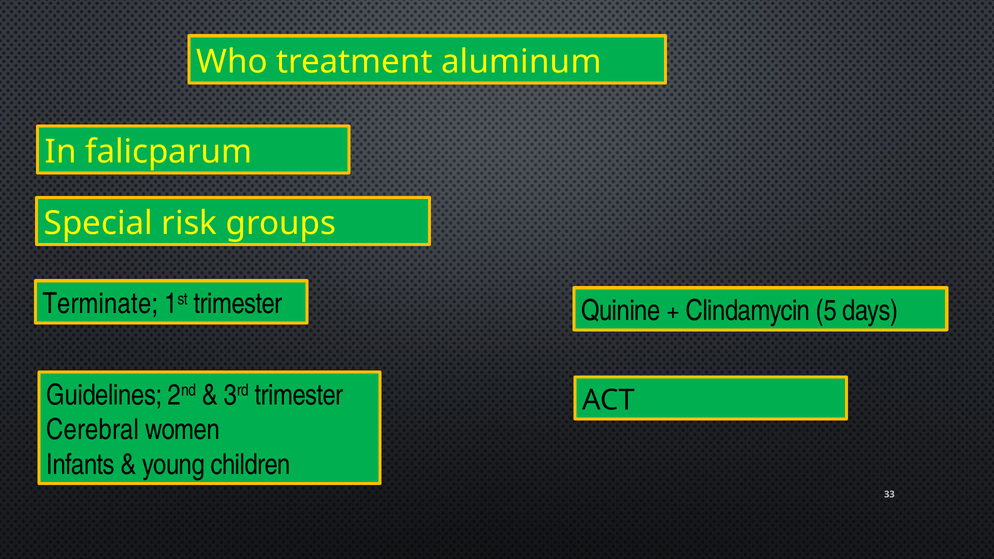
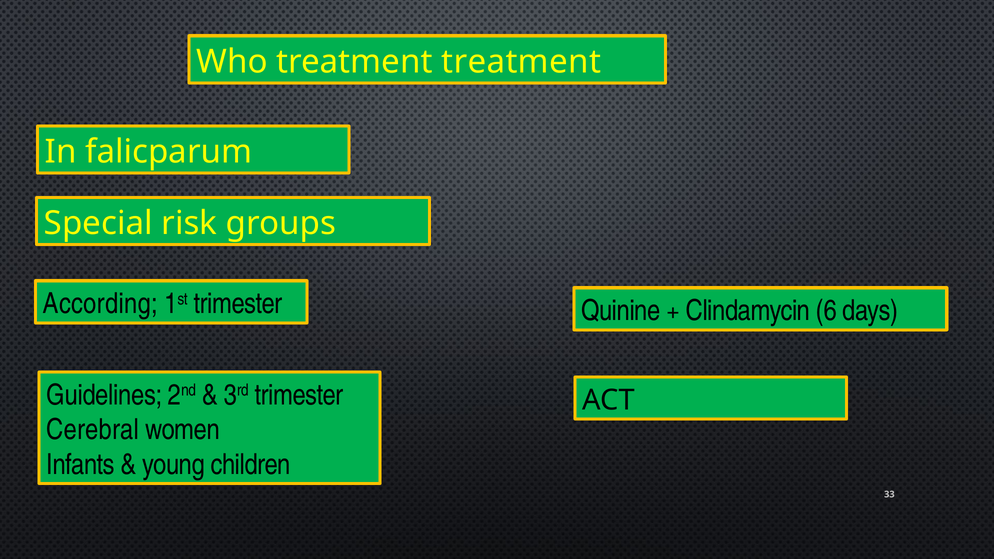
treatment aluminum: aluminum -> treatment
Terminate: Terminate -> According
5: 5 -> 6
